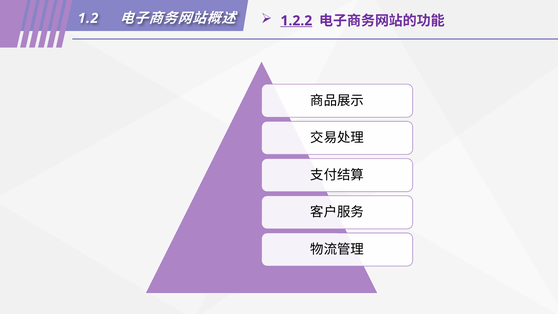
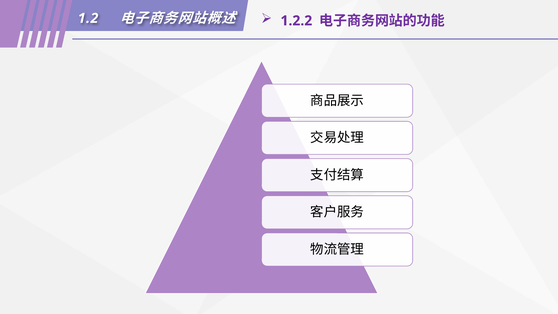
1.2.2 underline: present -> none
